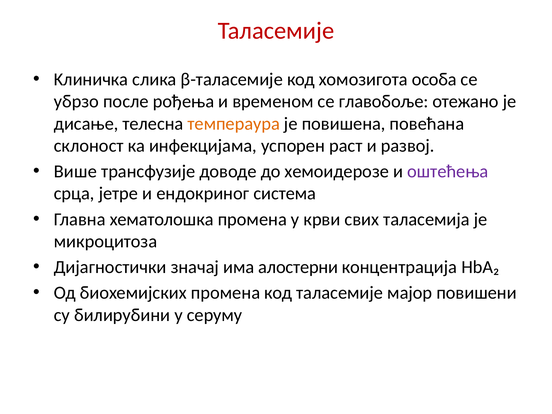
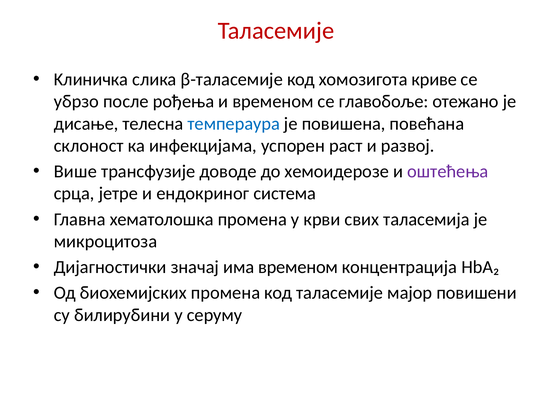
особа: особа -> криве
темпераура colour: orange -> blue
има алостерни: алостерни -> временом
